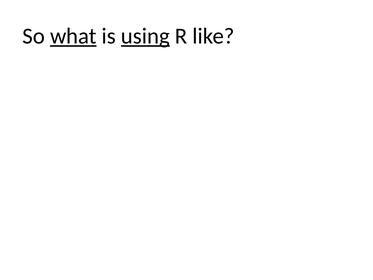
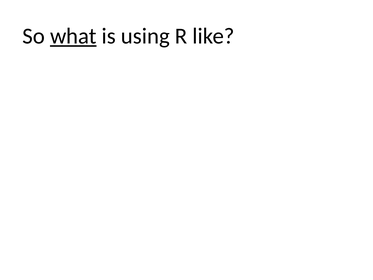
using underline: present -> none
